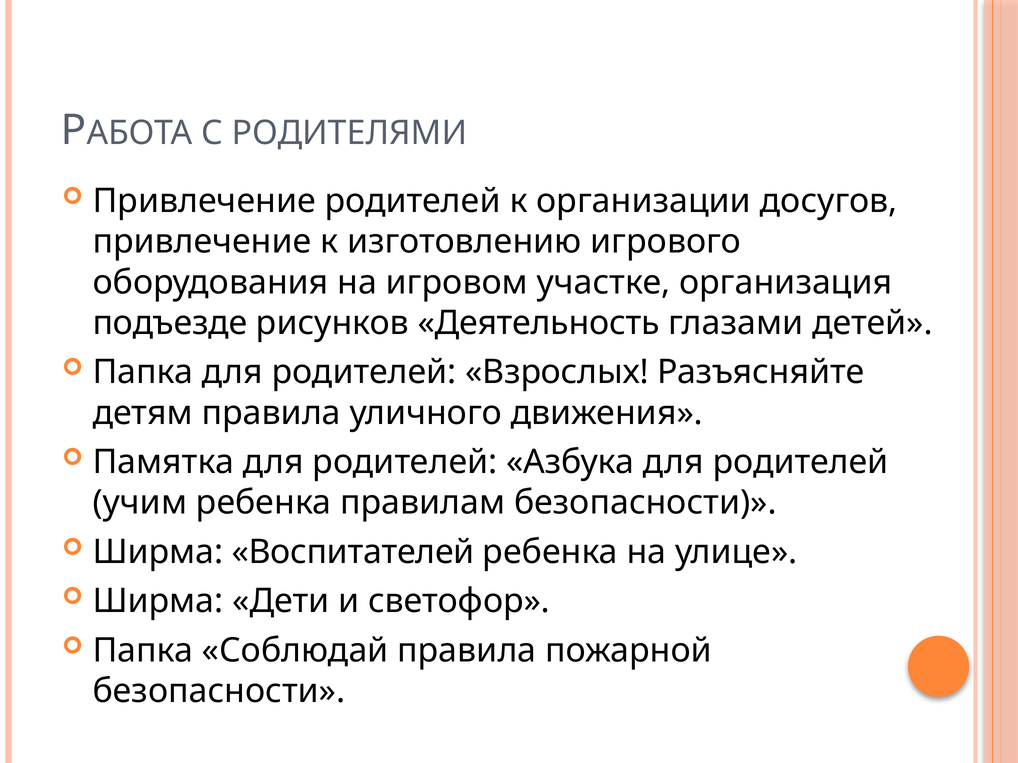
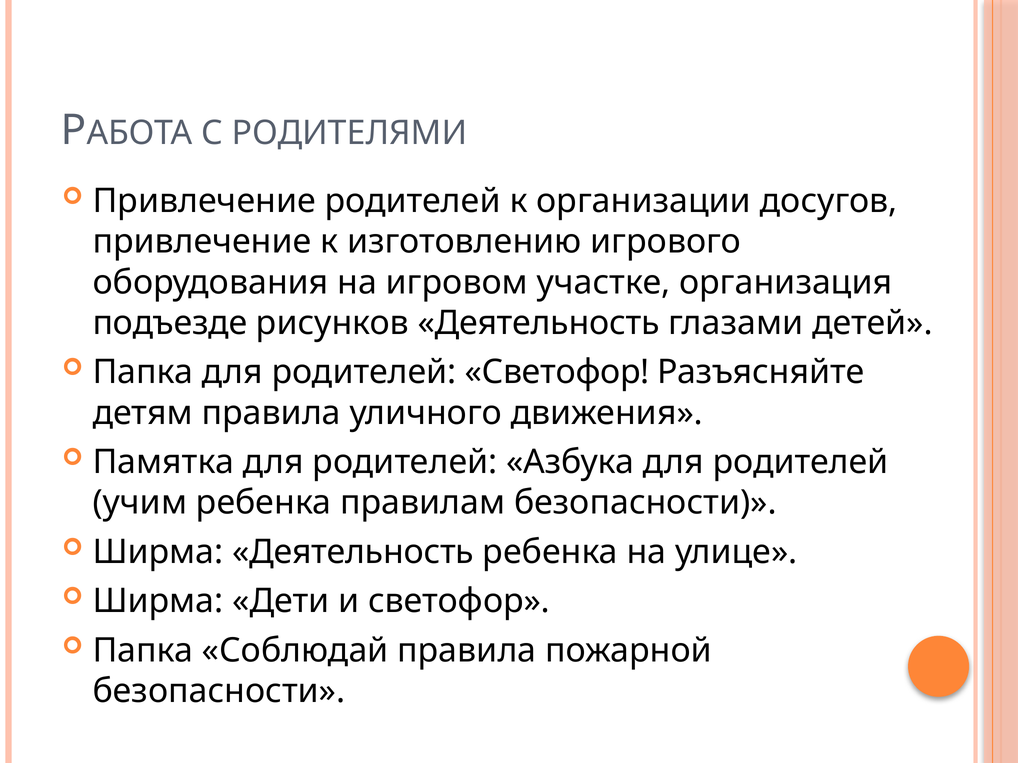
родителей Взрослых: Взрослых -> Светофор
Ширма Воспитателей: Воспитателей -> Деятельность
